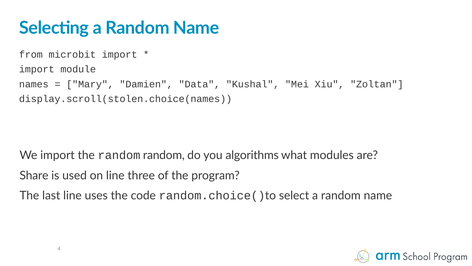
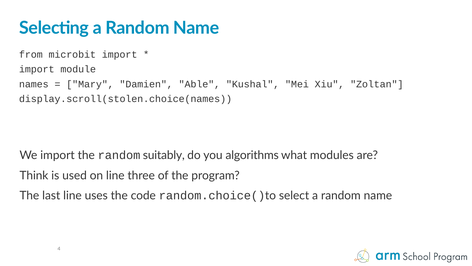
Data: Data -> Able
random random: random -> suitably
Share: Share -> Think
